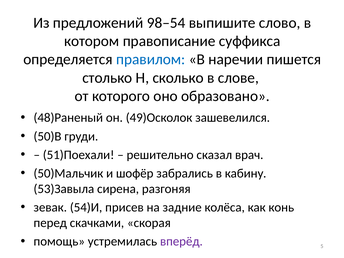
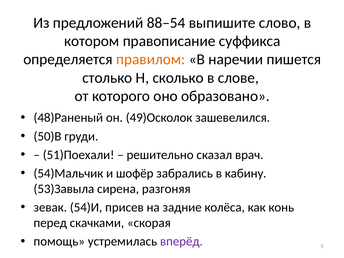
98–54: 98–54 -> 88–54
правилом colour: blue -> orange
50)Мальчик: 50)Мальчик -> 54)Мальчик
